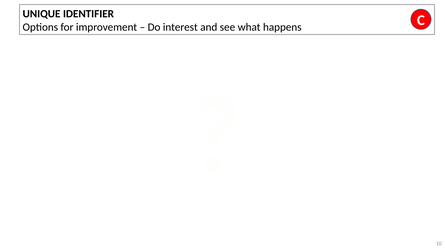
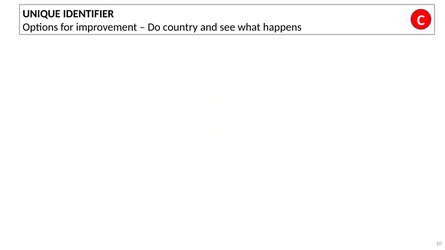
interest: interest -> country
